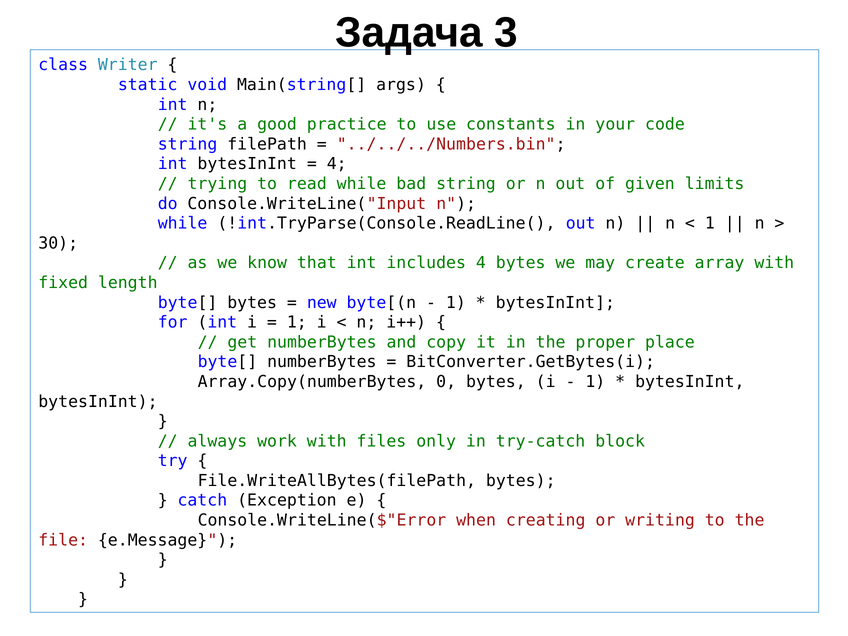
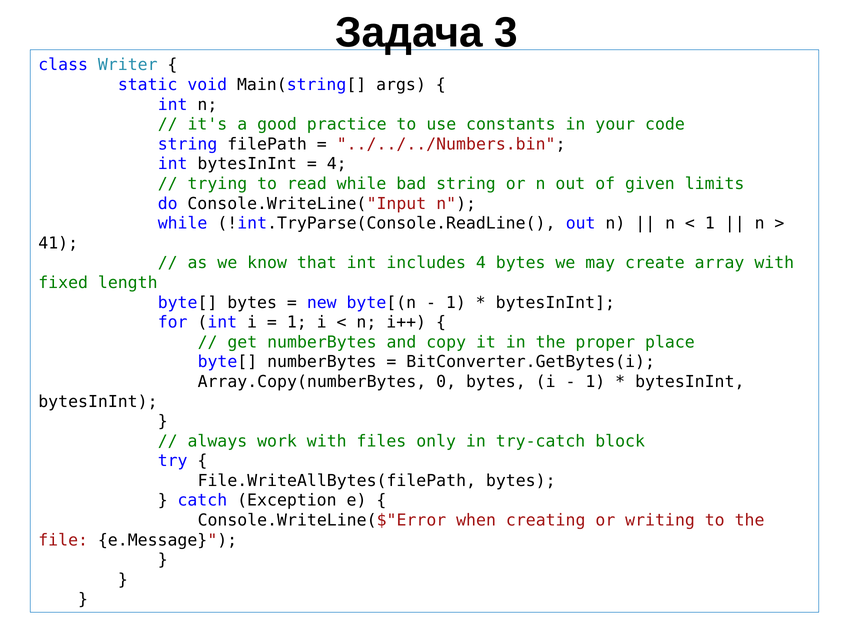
30: 30 -> 41
